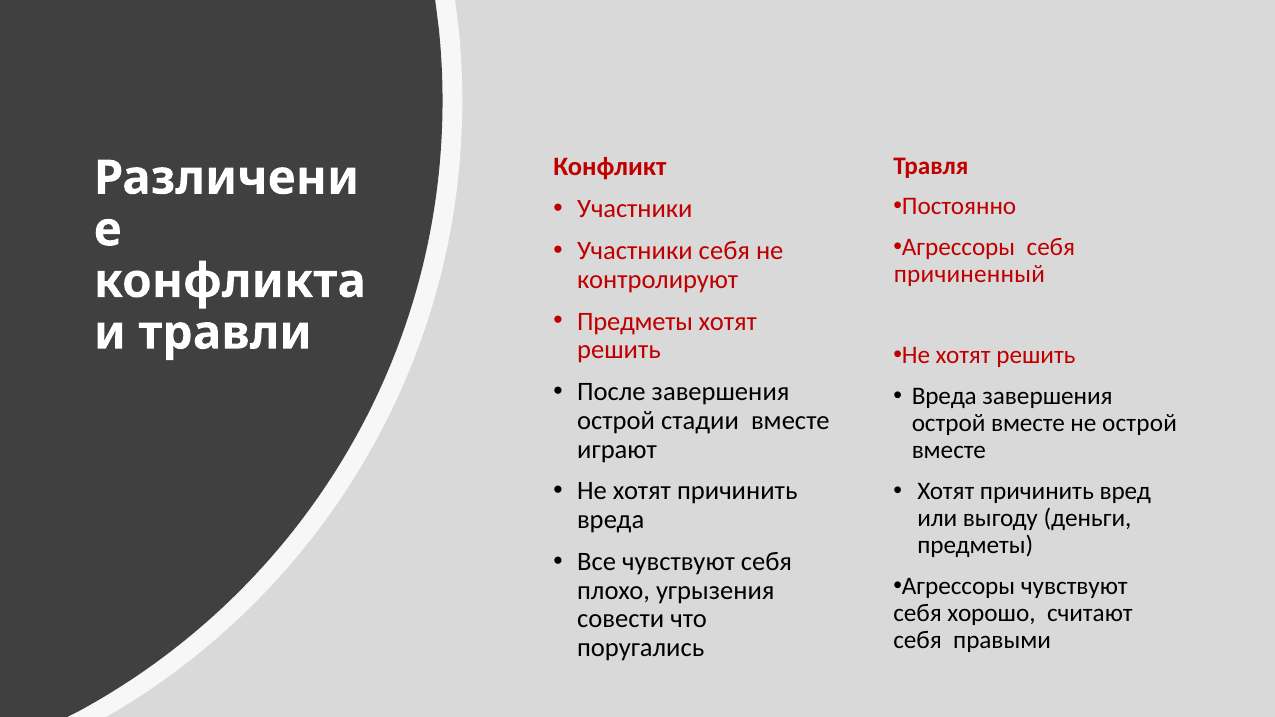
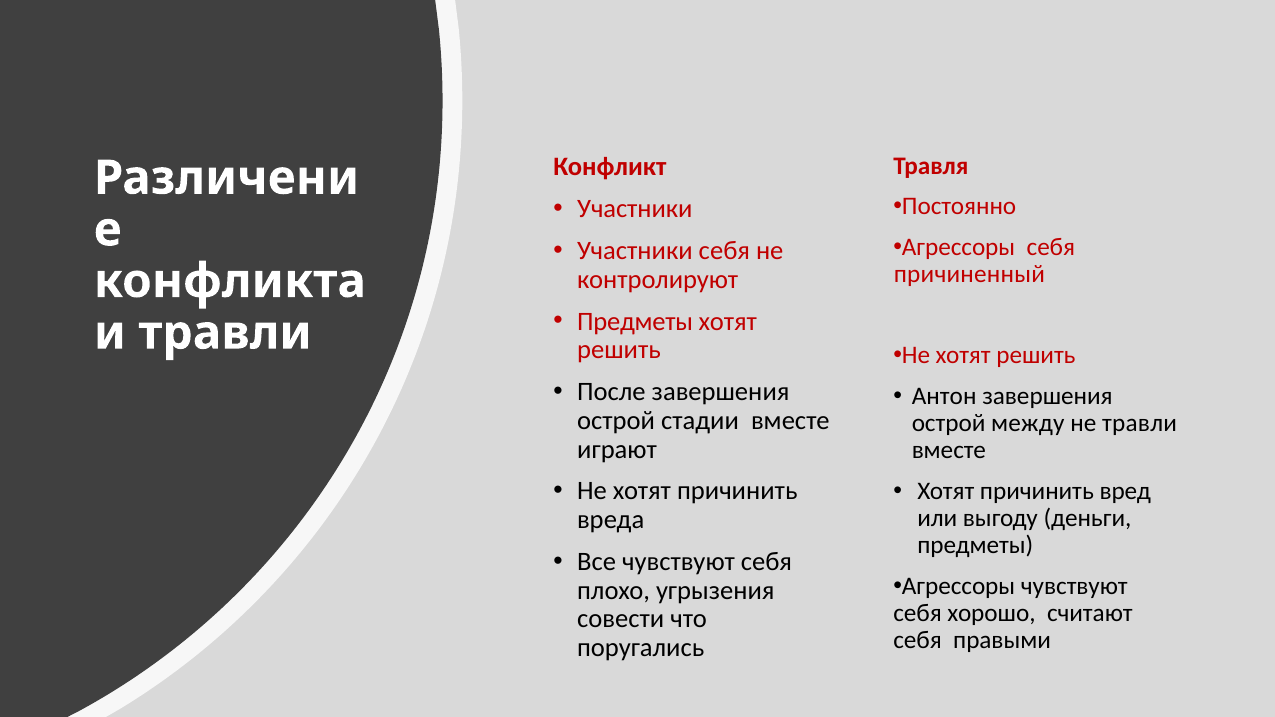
Вреда at (944, 396): Вреда -> Антон
вместе at (1028, 423): вместе -> между
не острой: острой -> травли
